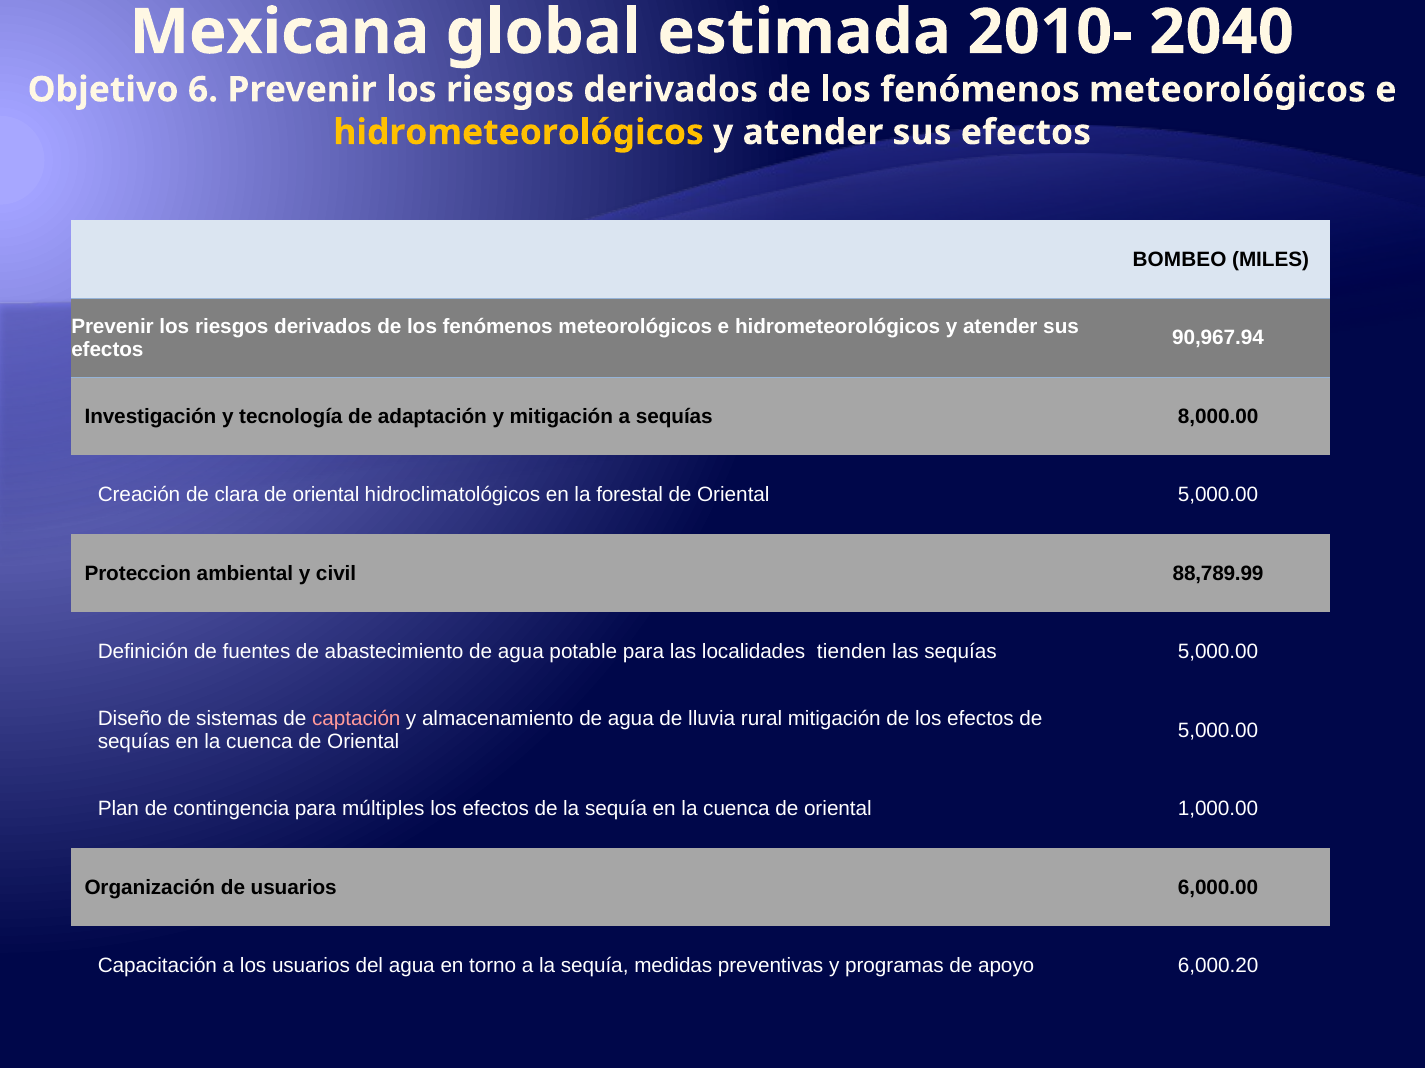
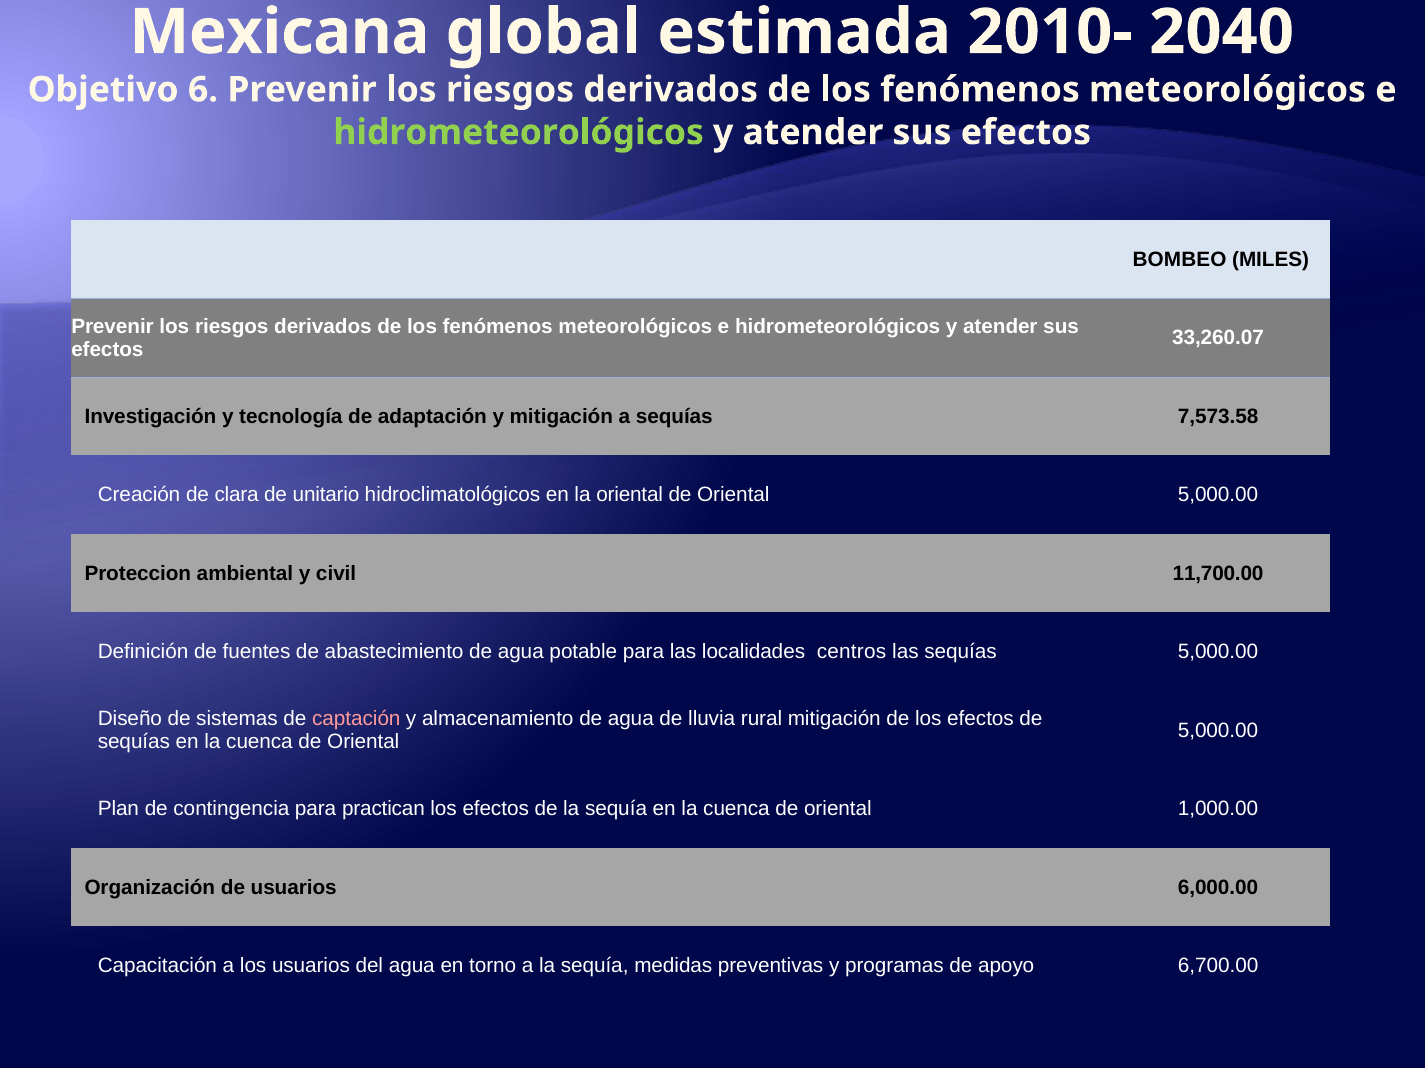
hidrometeorológicos at (519, 132) colour: yellow -> light green
90,967.94: 90,967.94 -> 33,260.07
8,000.00: 8,000.00 -> 7,573.58
oriental at (326, 495): oriental -> unitario
la forestal: forestal -> oriental
88,789.99: 88,789.99 -> 11,700.00
tienden: tienden -> centros
múltiples: múltiples -> practican
6,000.20: 6,000.20 -> 6,700.00
